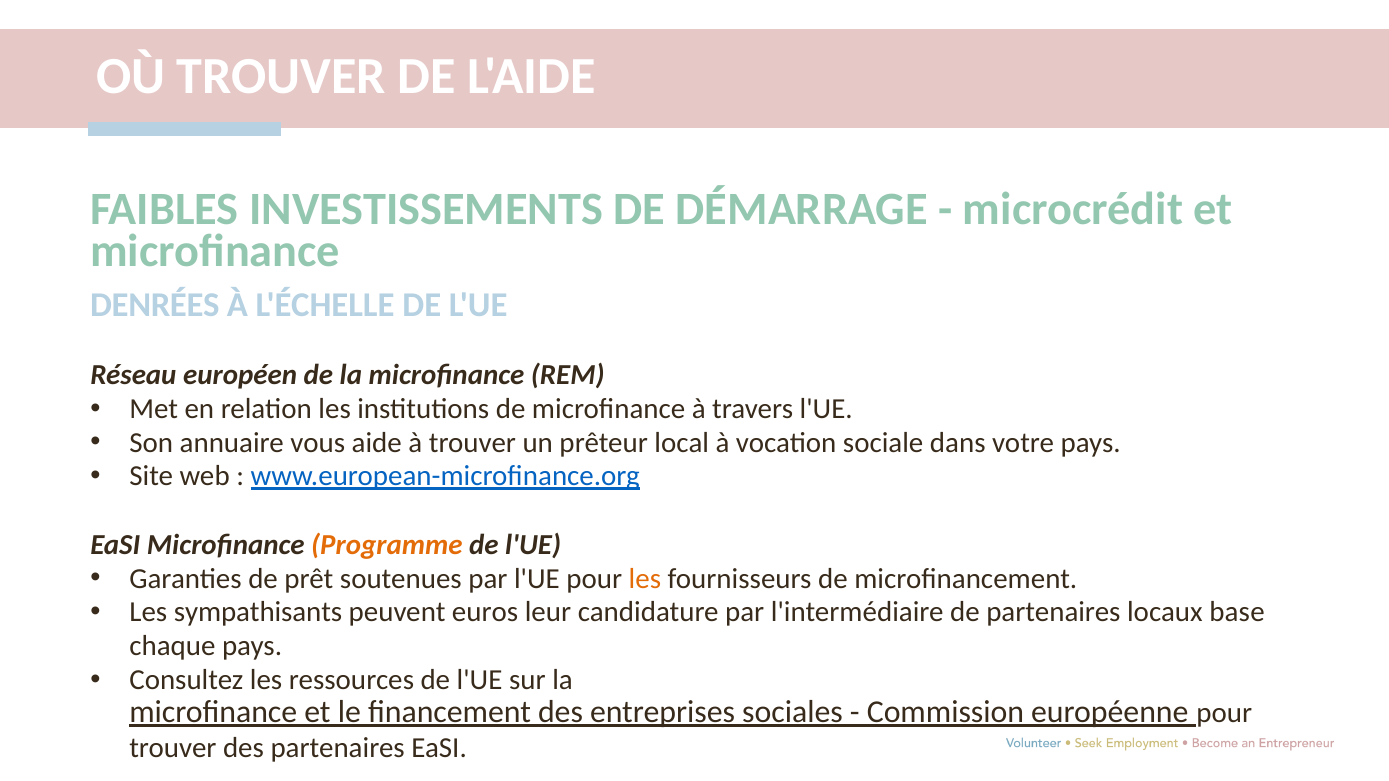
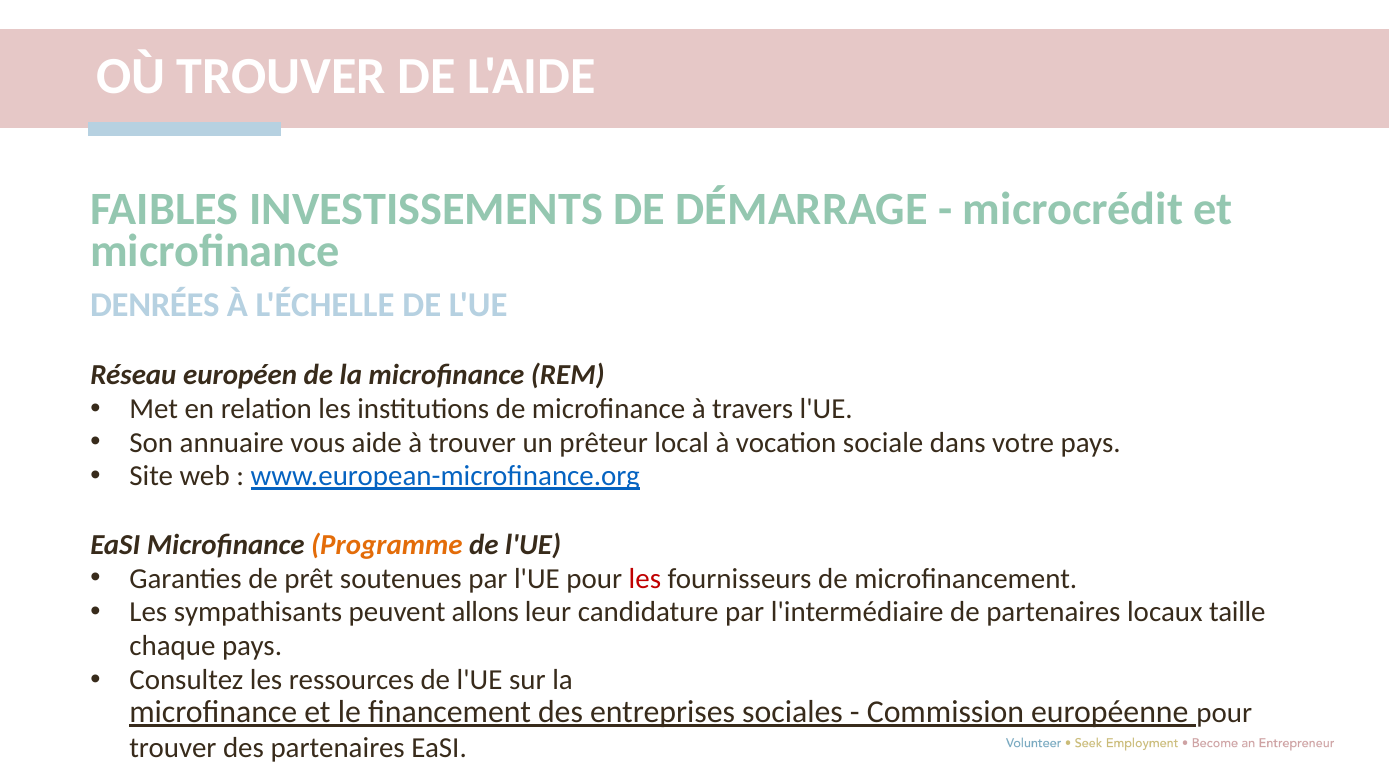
les at (645, 579) colour: orange -> red
euros: euros -> allons
base: base -> taille
